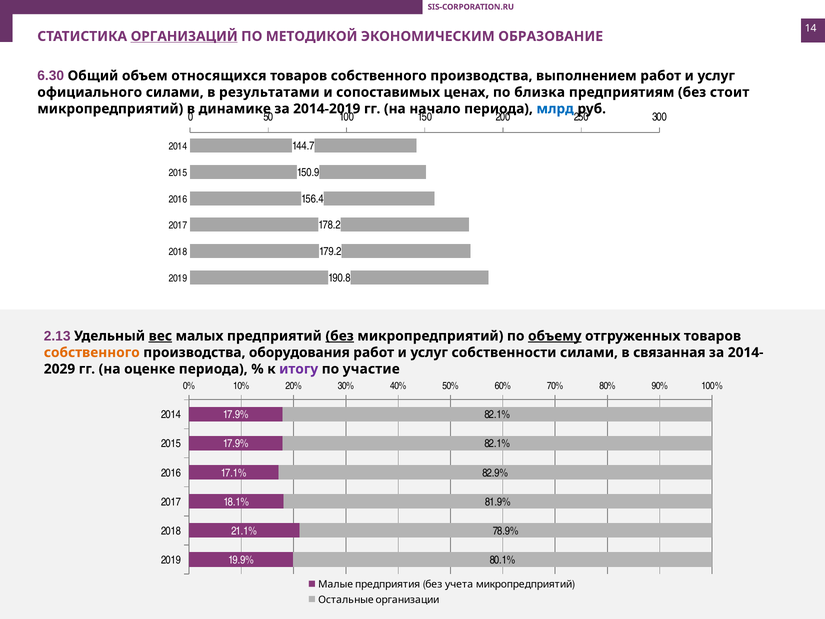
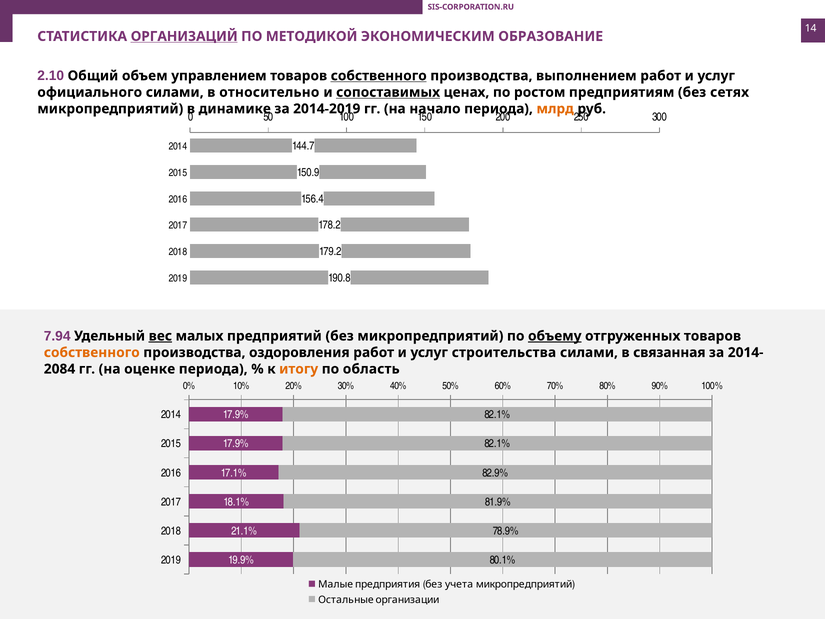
6.30: 6.30 -> 2.10
относящихся: относящихся -> управлением
собственного at (379, 76) underline: none -> present
результатами: результатами -> относительно
сопоставимых underline: none -> present
близка: близка -> ростом
стоит: стоит -> сетях
млрд colour: blue -> orange
2.13: 2.13 -> 7.94
без at (340, 336) underline: present -> none
оборудования: оборудования -> оздоровления
собственности: собственности -> строительства
2029: 2029 -> 2084
итогу colour: purple -> orange
участие: участие -> область
